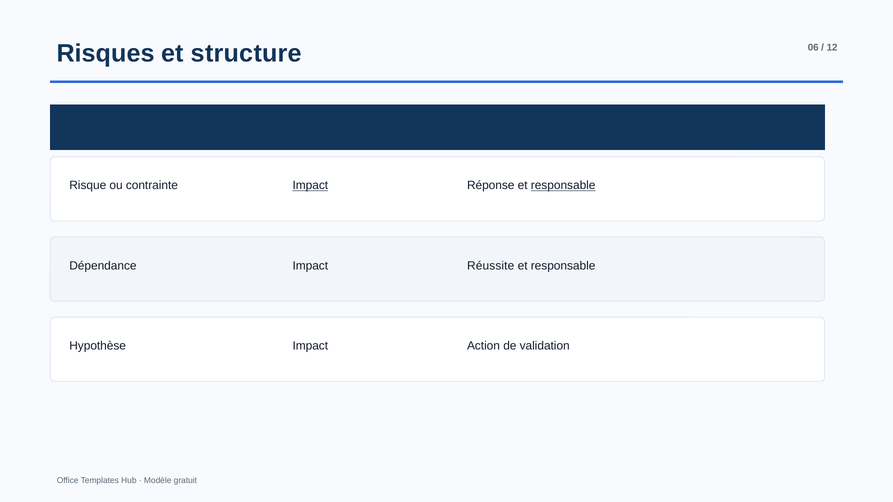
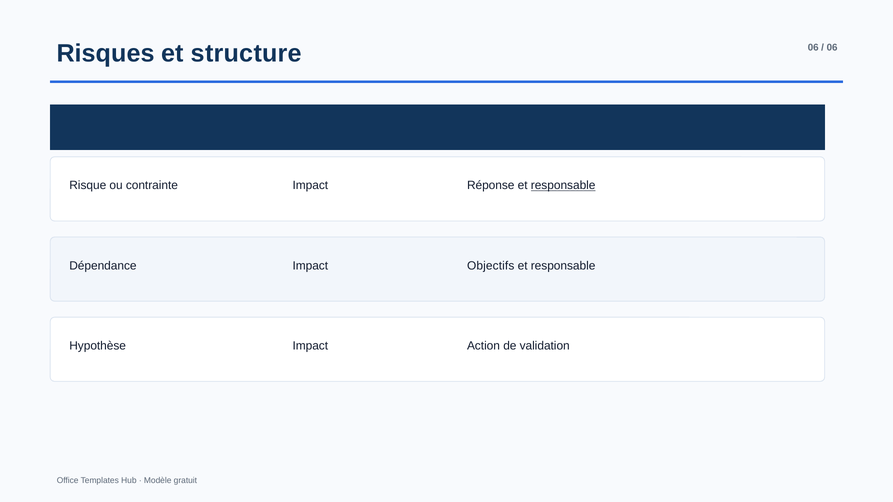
12 at (832, 48): 12 -> 06
Impact at (310, 186) underline: present -> none
Réussite: Réussite -> Objectifs
